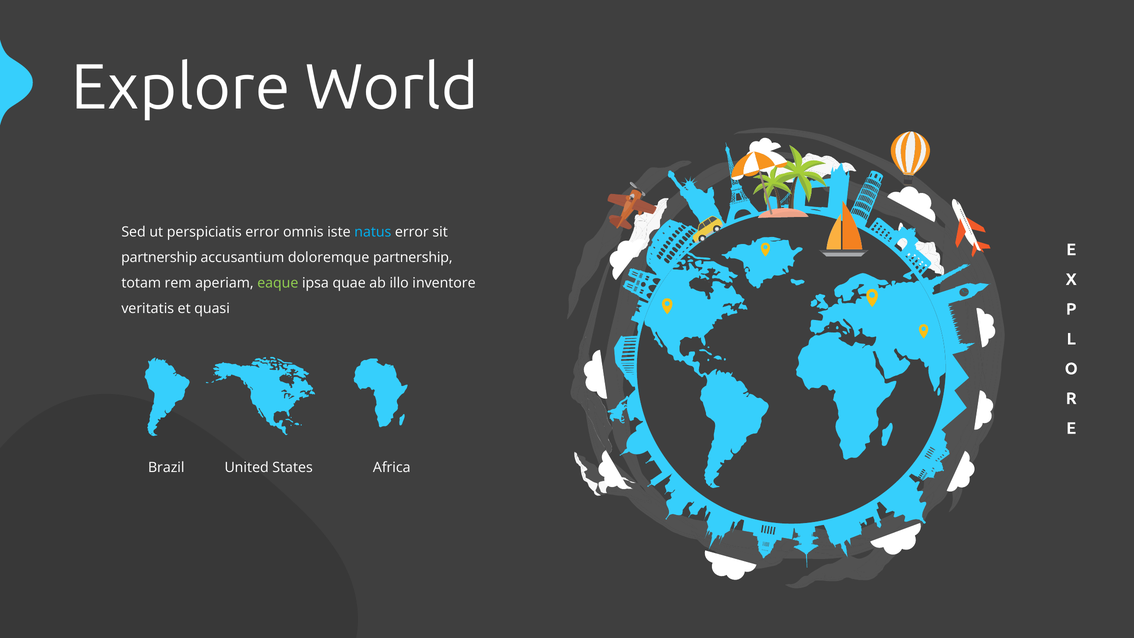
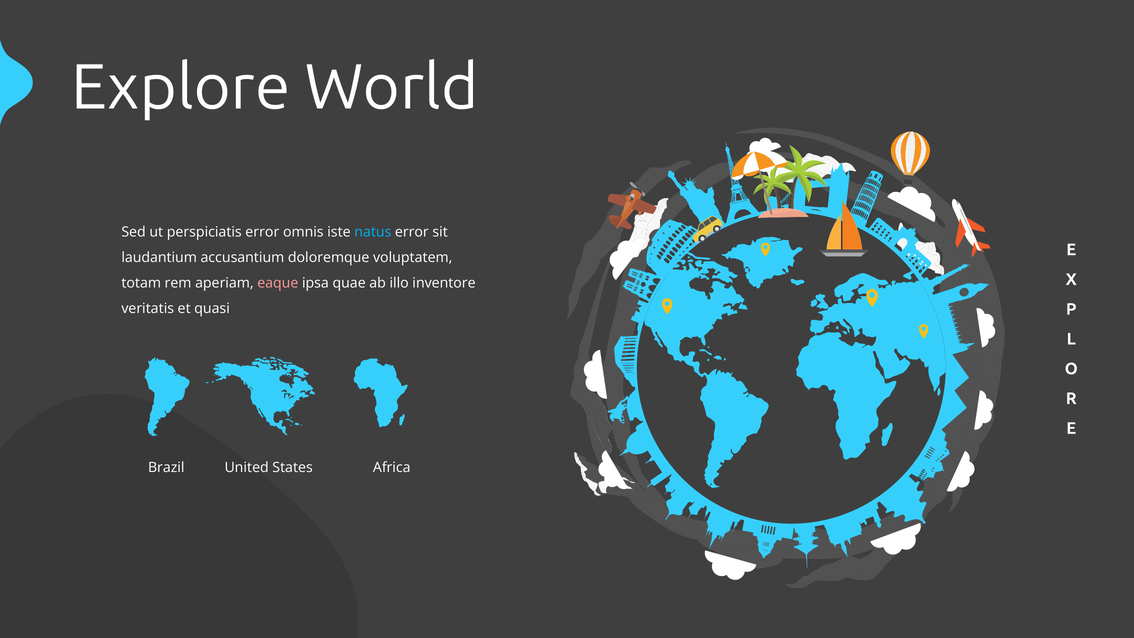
partnership at (159, 257): partnership -> laudantium
doloremque partnership: partnership -> voluptatem
eaque colour: light green -> pink
